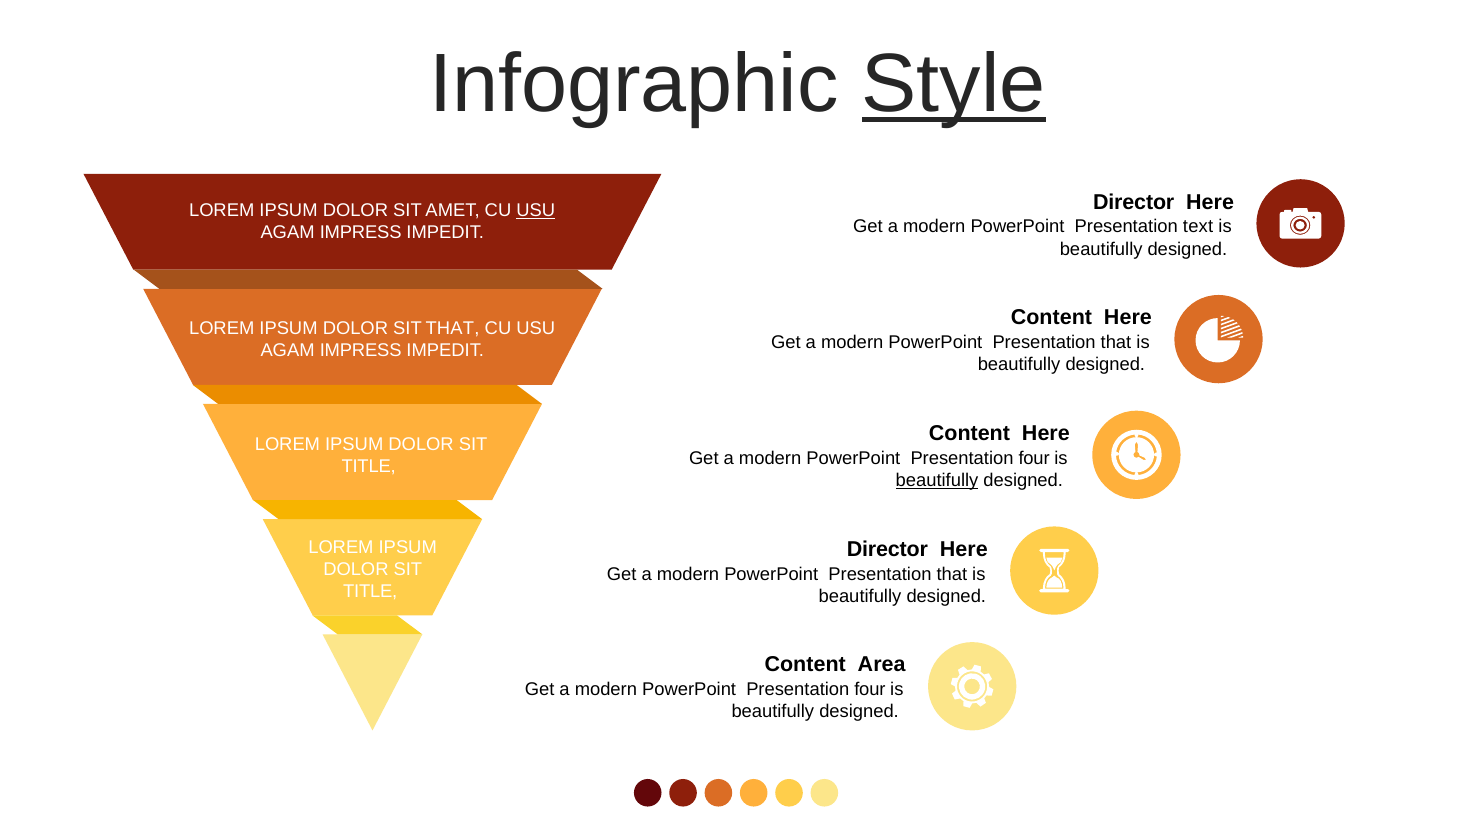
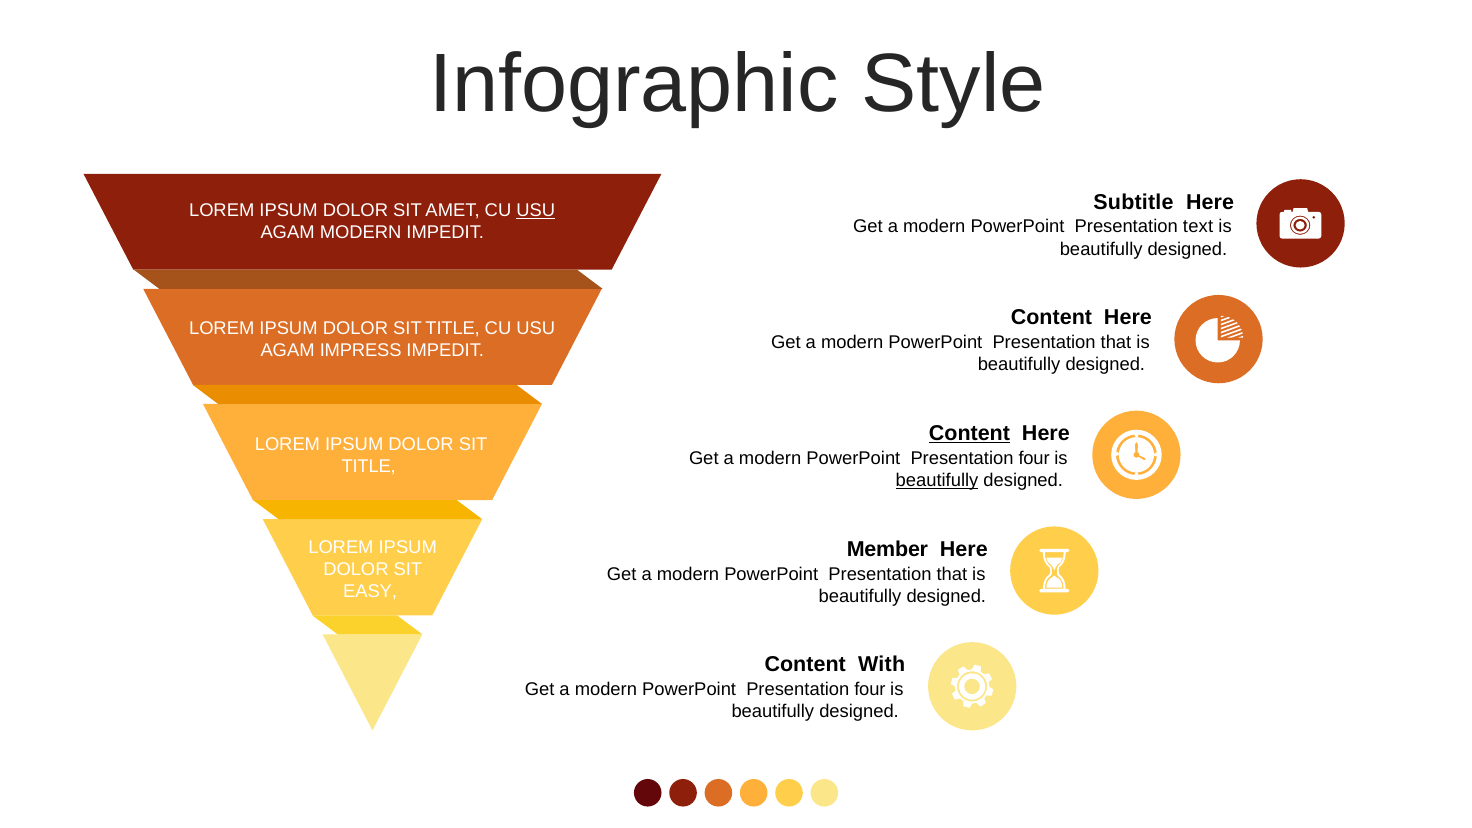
Style underline: present -> none
Director at (1134, 202): Director -> Subtitle
IMPRESS at (361, 233): IMPRESS -> MODERN
THAT at (452, 328): THAT -> TITLE
Content at (969, 433) underline: none -> present
Director at (887, 549): Director -> Member
TITLE at (370, 591): TITLE -> EASY
Area: Area -> With
